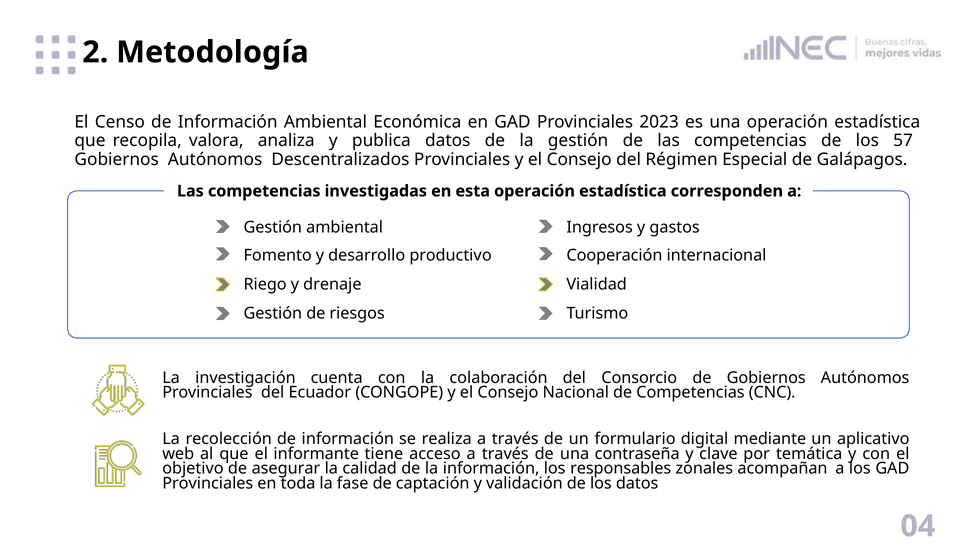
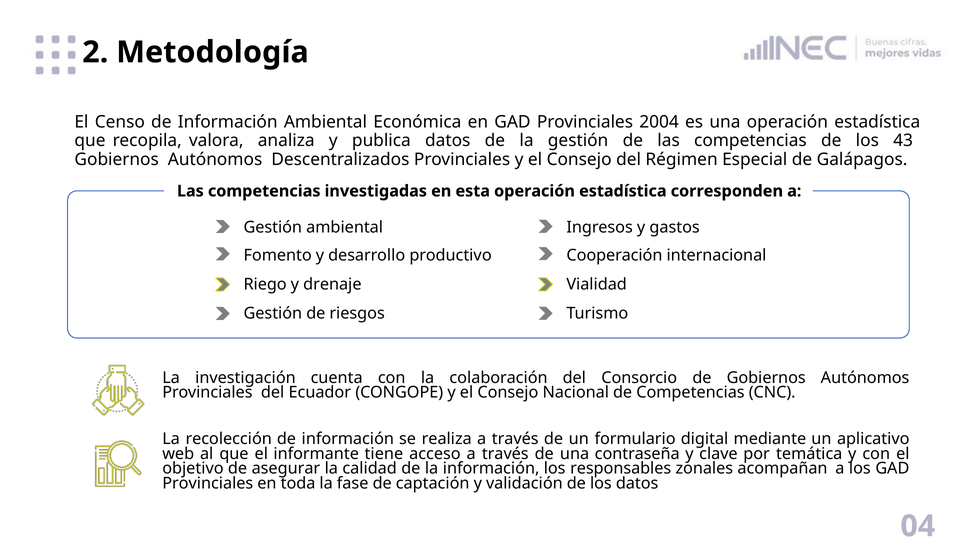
2023: 2023 -> 2004
57: 57 -> 43
